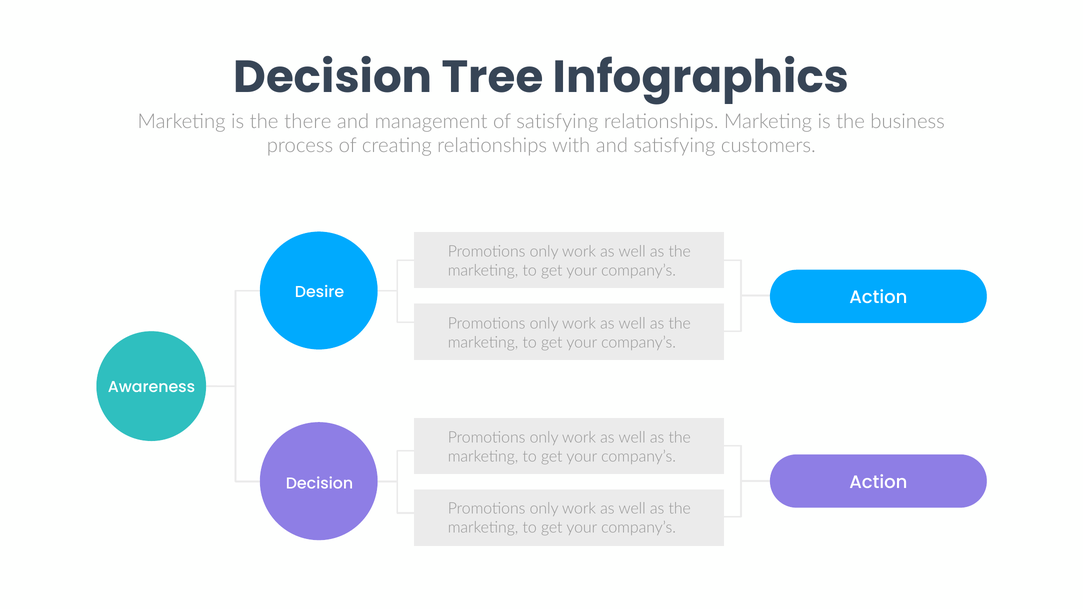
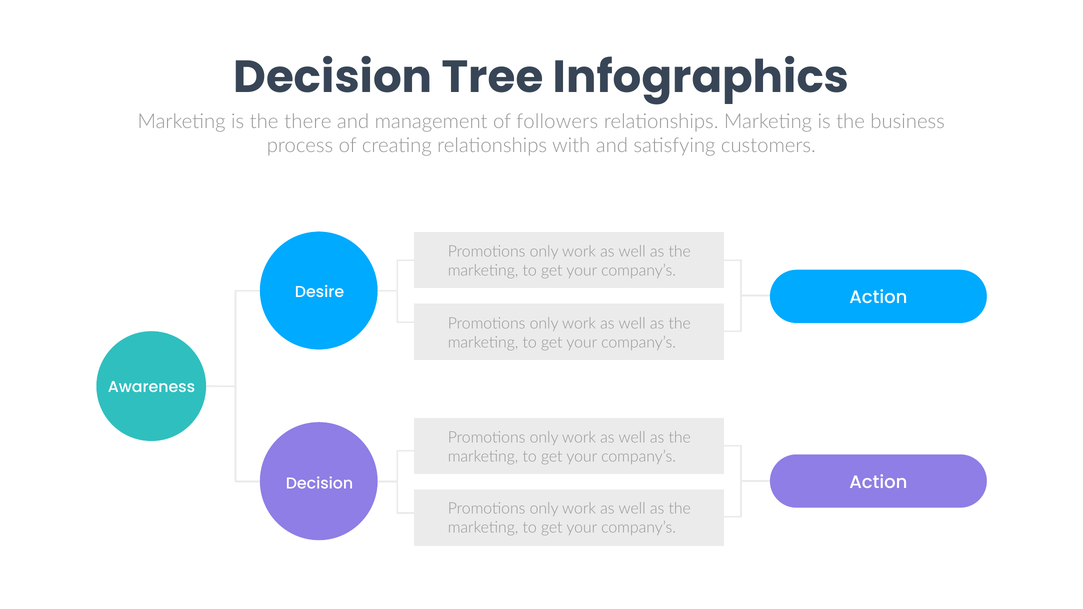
of satisfying: satisfying -> followers
